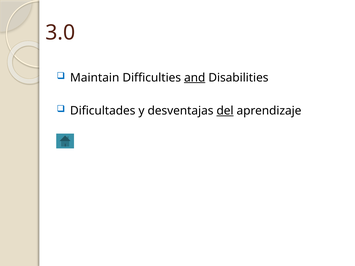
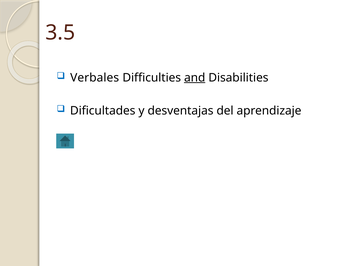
3.0: 3.0 -> 3.5
Maintain: Maintain -> Verbales
del underline: present -> none
